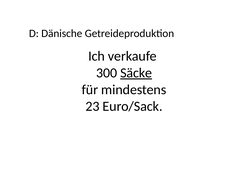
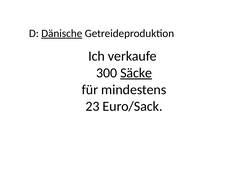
Dänische underline: none -> present
